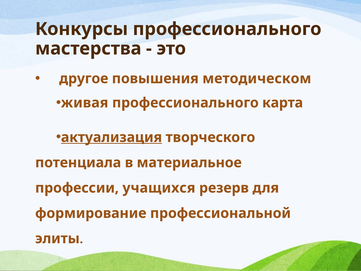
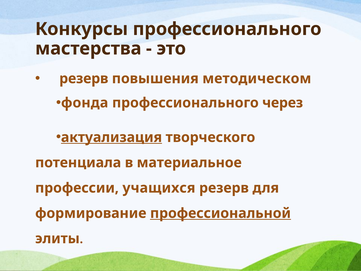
другое at (84, 78): другое -> резерв
живая: живая -> фонда
карта: карта -> через
профессиональной underline: none -> present
